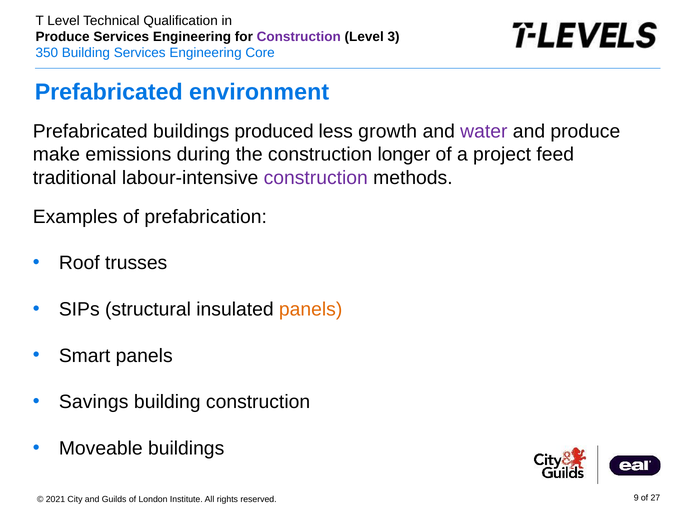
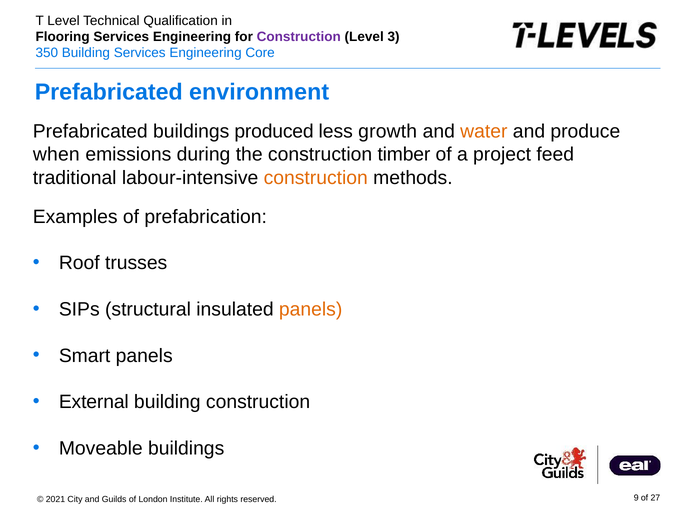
Produce at (63, 37): Produce -> Flooring
water colour: purple -> orange
make: make -> when
longer: longer -> timber
construction at (316, 178) colour: purple -> orange
Savings: Savings -> External
